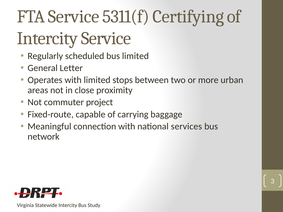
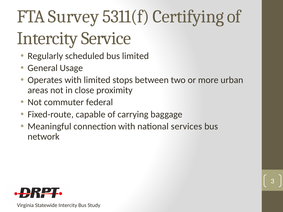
FTA Service: Service -> Survey
Letter: Letter -> Usage
project: project -> federal
